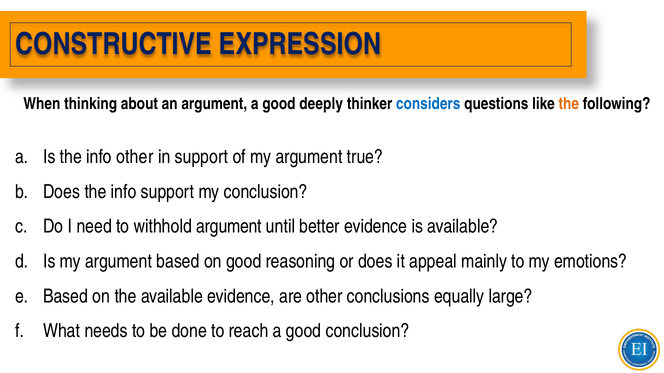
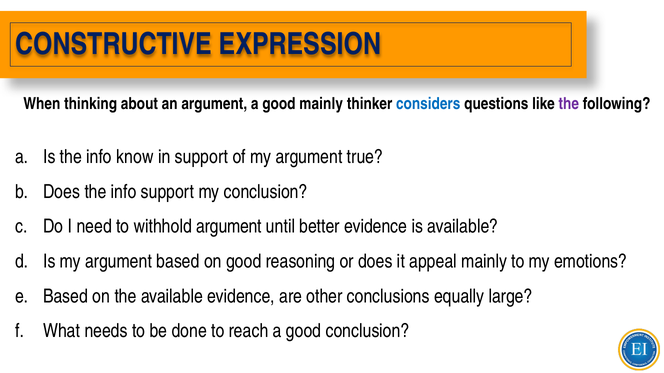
good deeply: deeply -> mainly
the at (569, 104) colour: orange -> purple
info other: other -> know
